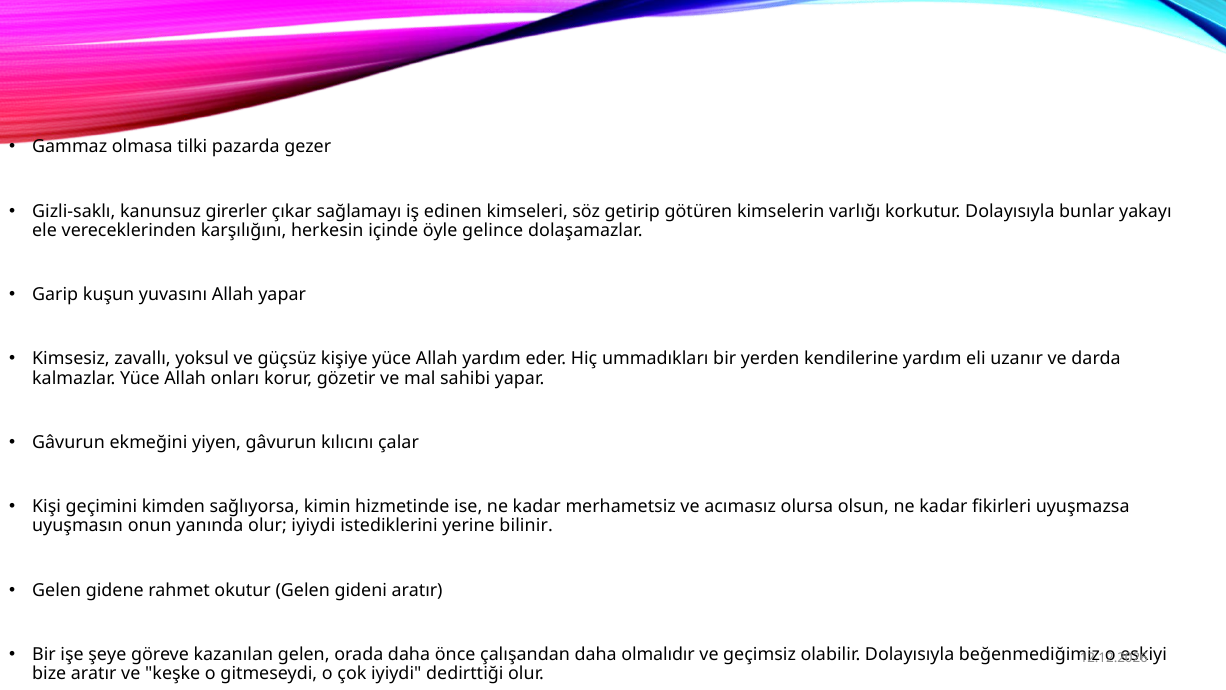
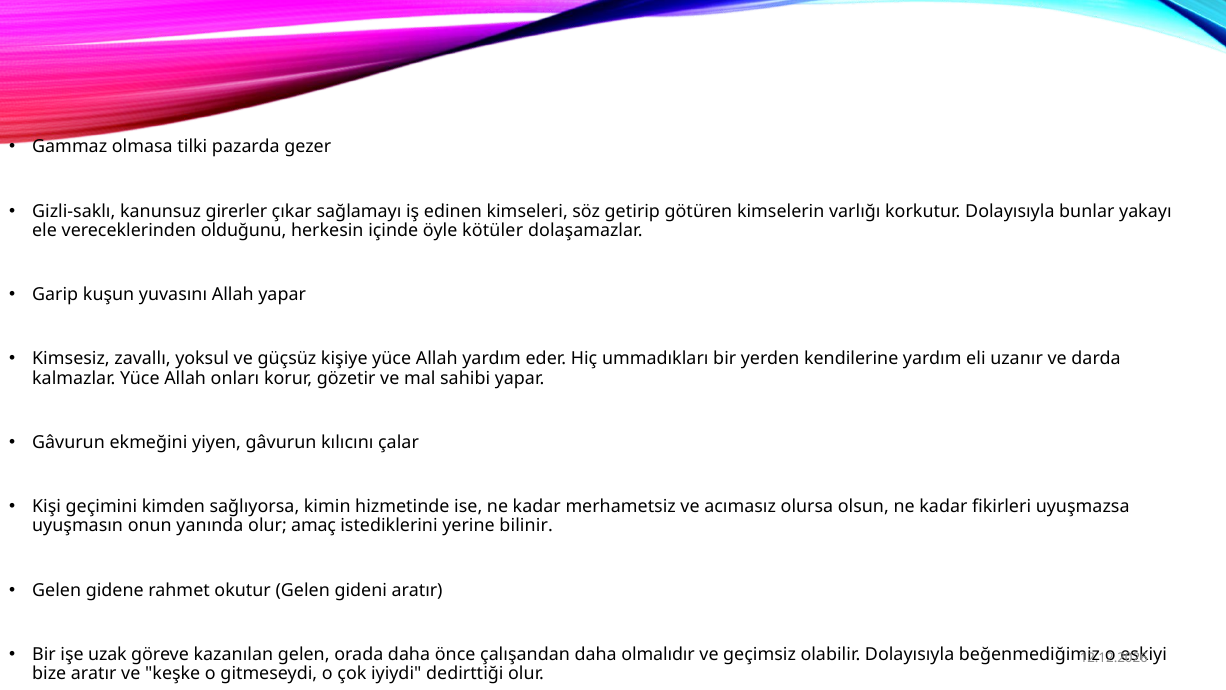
karşılığını: karşılığını -> olduğunu
gelince: gelince -> kötüler
olur iyiydi: iyiydi -> amaç
şeye: şeye -> uzak
